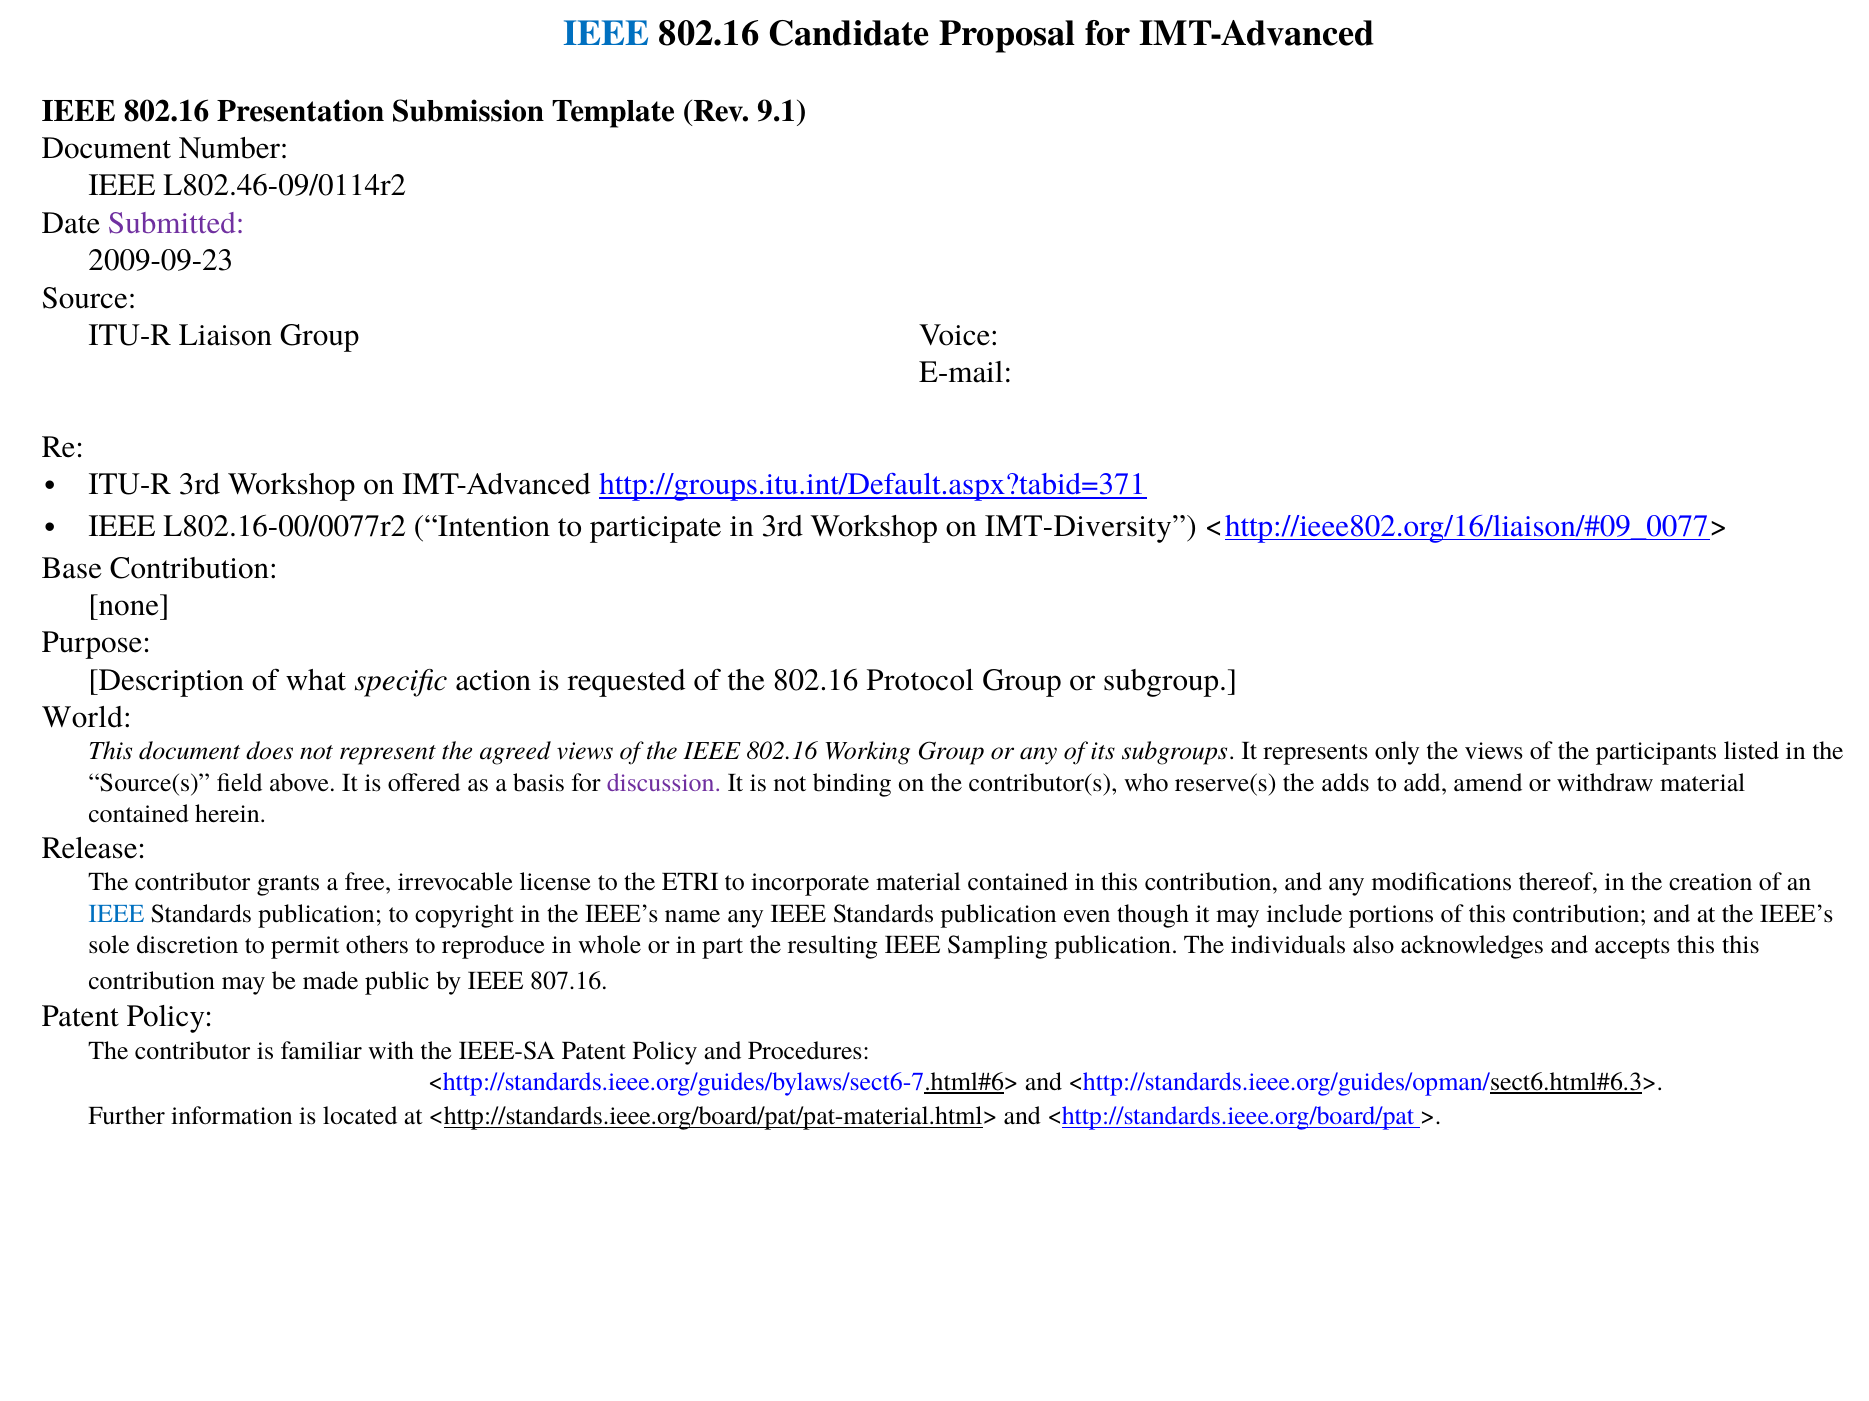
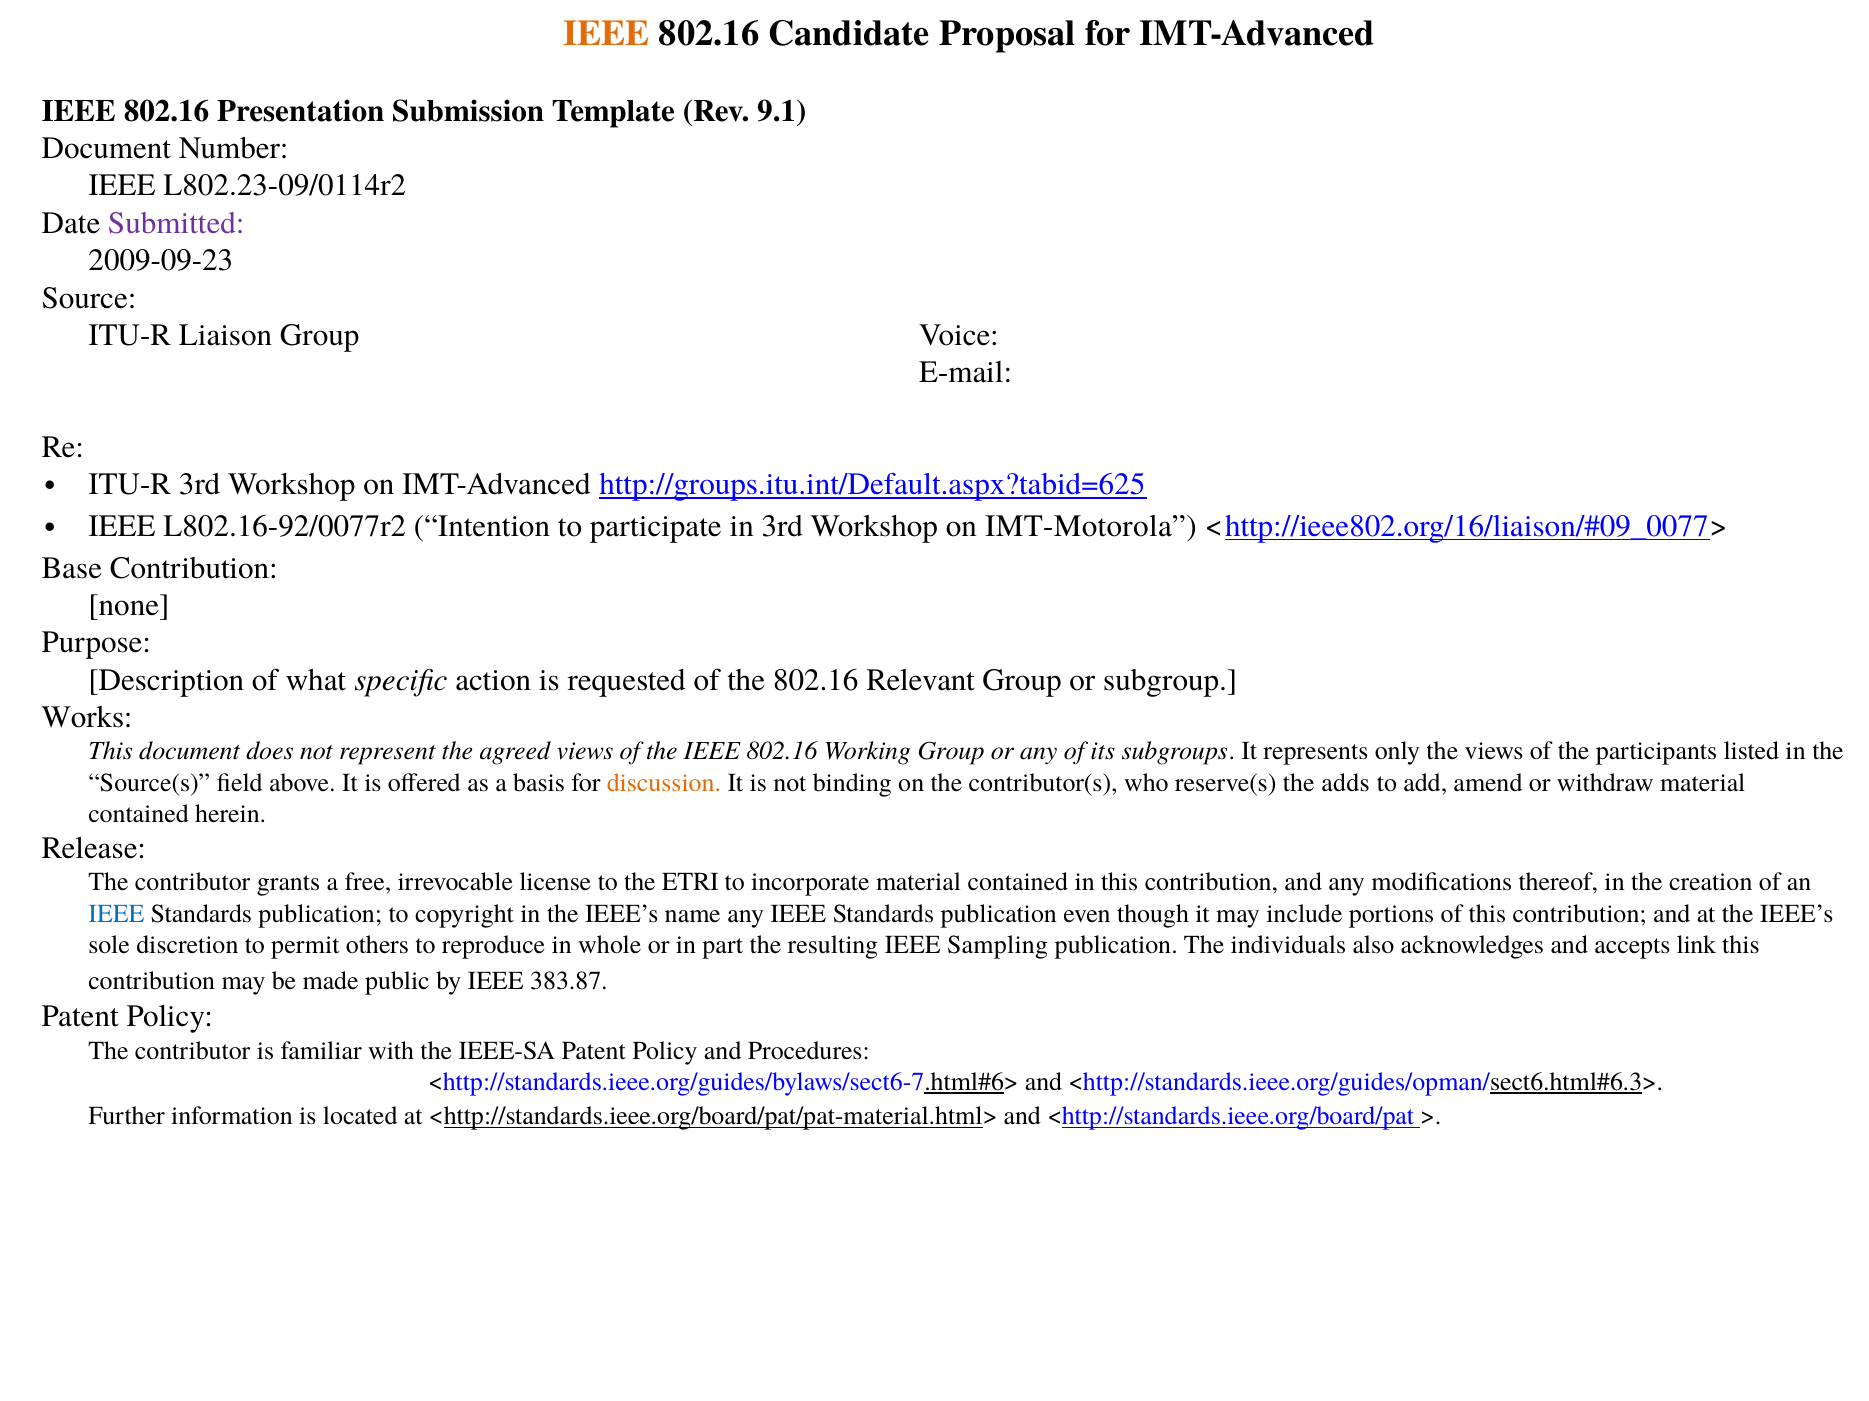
IEEE at (607, 34) colour: blue -> orange
L802.46-09/0114r2: L802.46-09/0114r2 -> L802.23-09/0114r2
http://groups.itu.int/Default.aspx?tabid=371: http://groups.itu.int/Default.aspx?tabid=371 -> http://groups.itu.int/Default.aspx?tabid=625
L802.16-00/0077r2: L802.16-00/0077r2 -> L802.16-92/0077r2
IMT-Diversity: IMT-Diversity -> IMT-Motorola
Protocol: Protocol -> Relevant
World: World -> Works
discussion colour: purple -> orange
accepts this: this -> link
807.16: 807.16 -> 383.87
